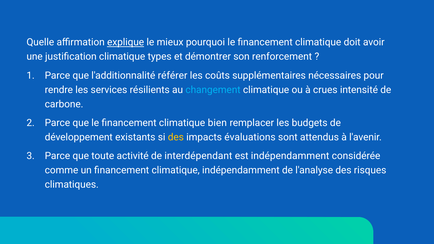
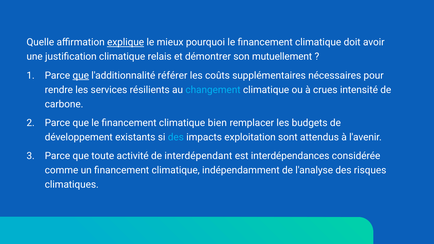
types: types -> relais
renforcement: renforcement -> mutuellement
que at (81, 75) underline: none -> present
des at (176, 137) colour: yellow -> light blue
évaluations: évaluations -> exploitation
est indépendamment: indépendamment -> interdépendances
